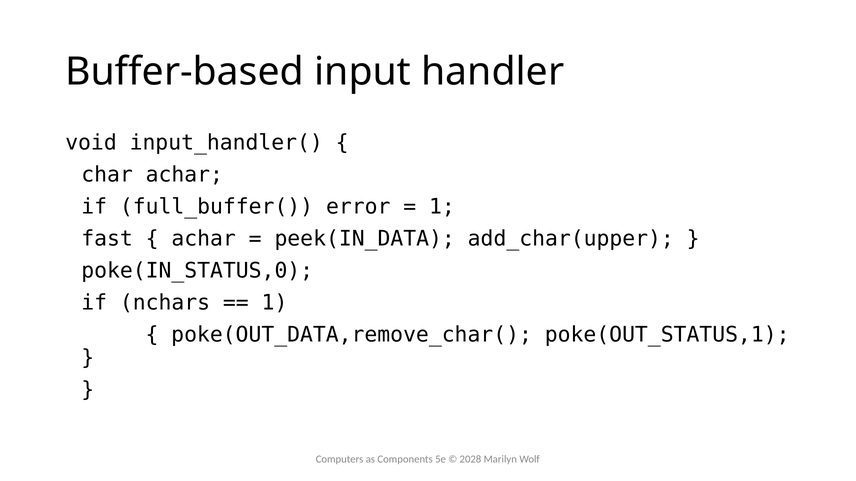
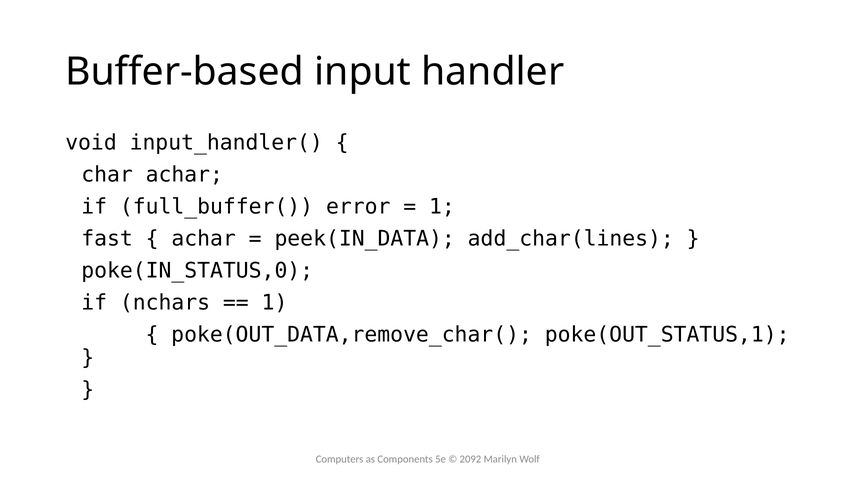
add_char(upper: add_char(upper -> add_char(lines
2028: 2028 -> 2092
